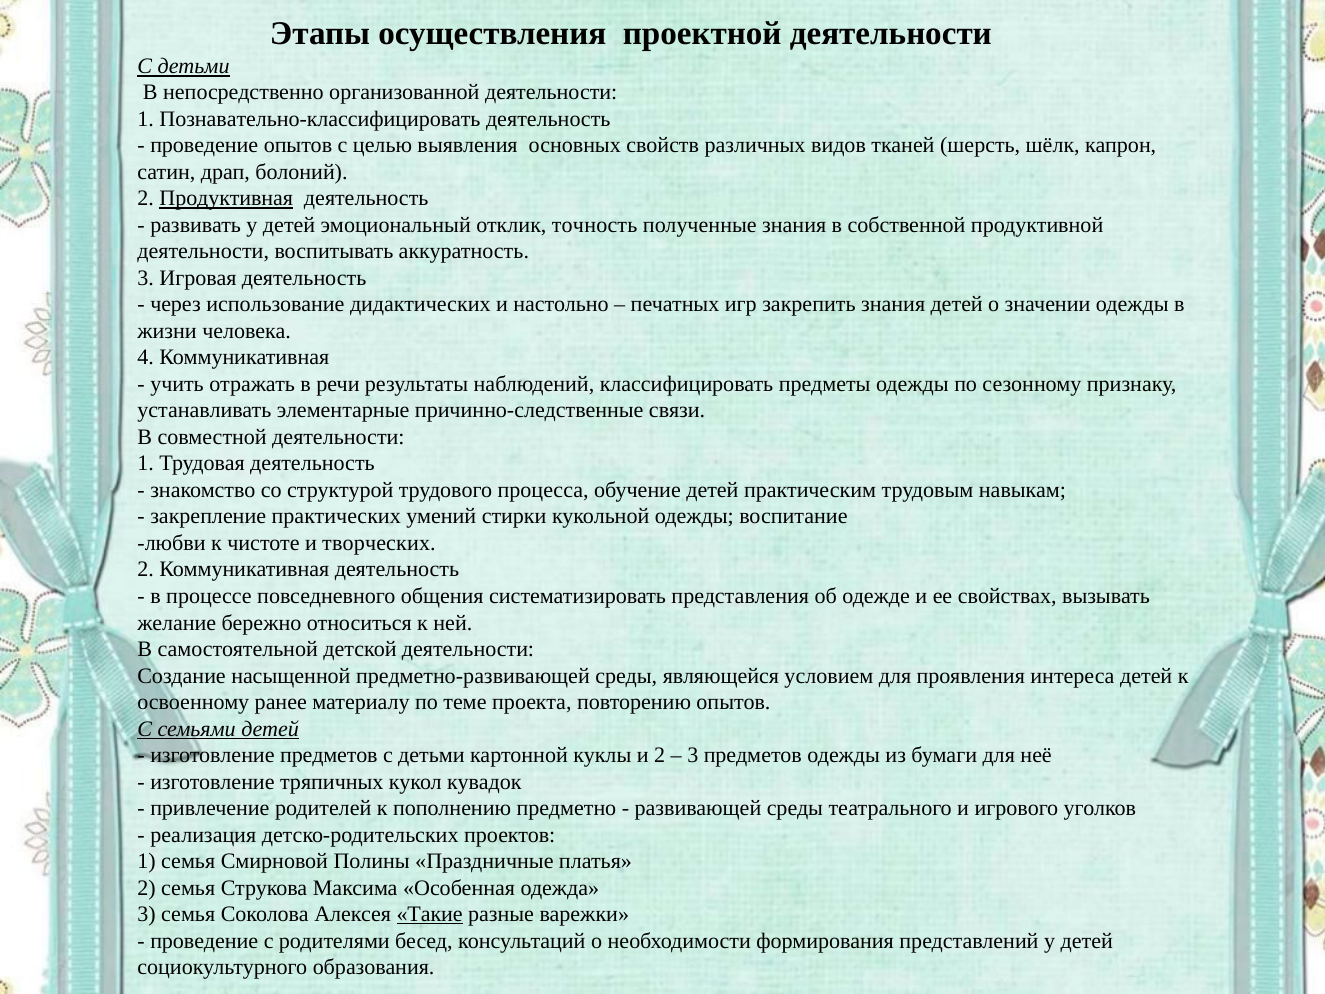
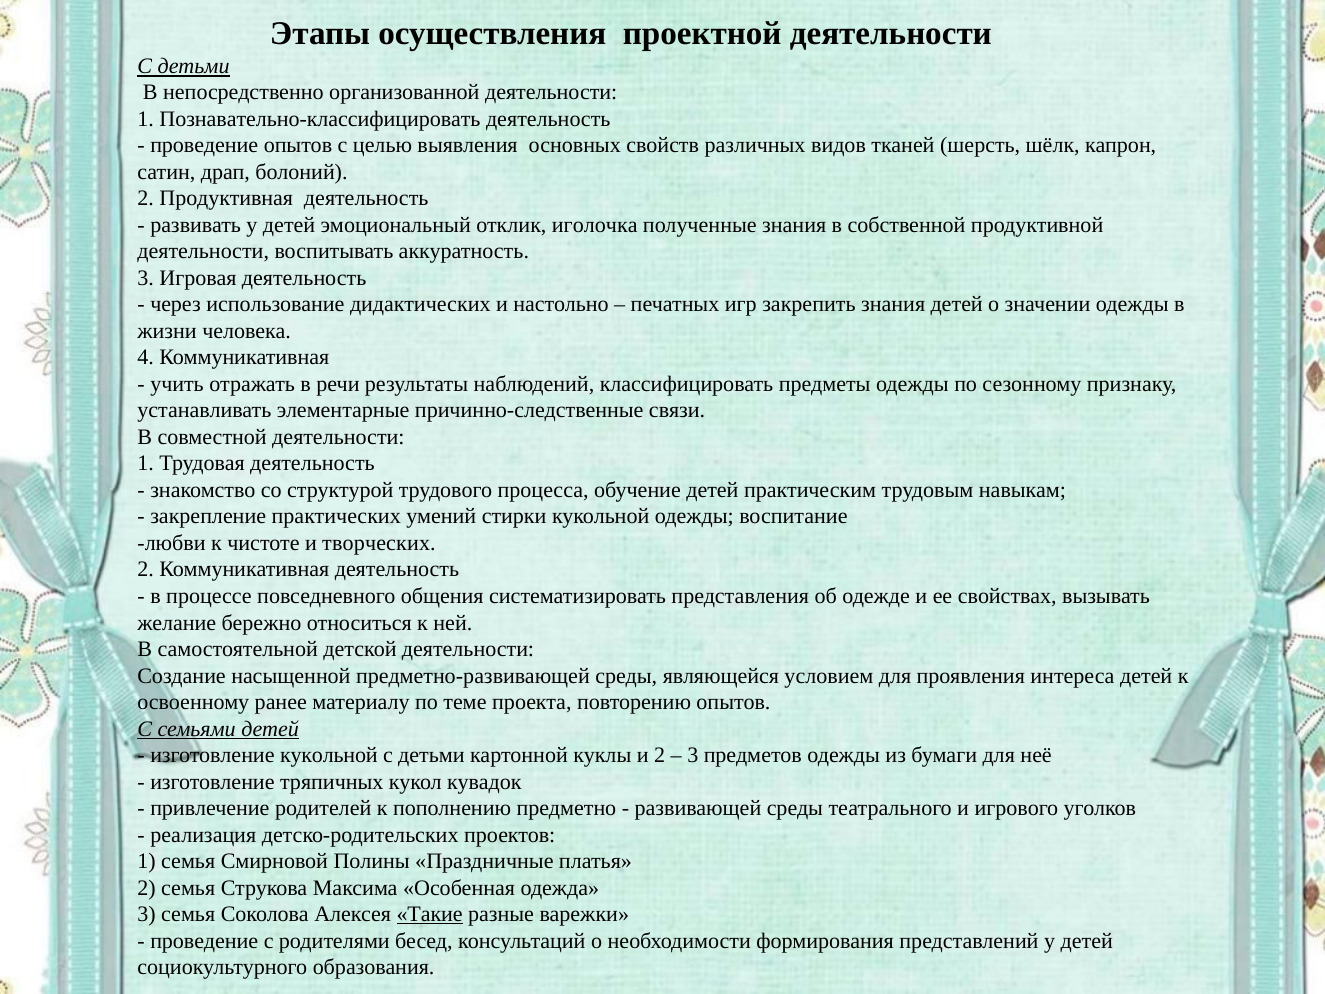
Продуктивная underline: present -> none
точность: точность -> иголочка
изготовление предметов: предметов -> кукольной
